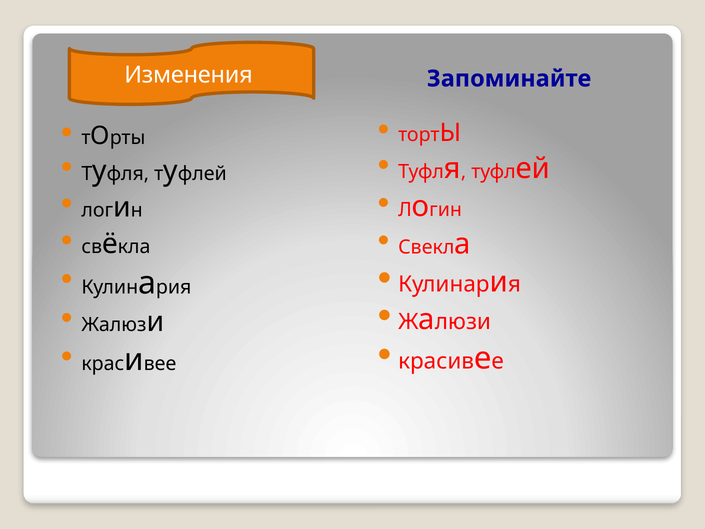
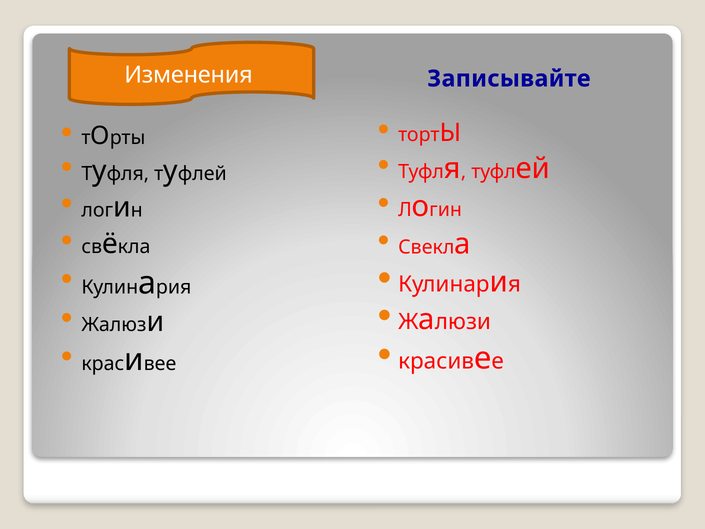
Запоминайте: Запоминайте -> Записывайте
